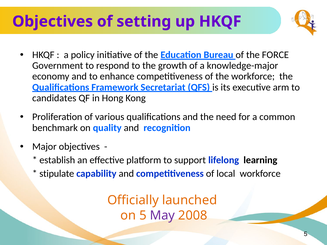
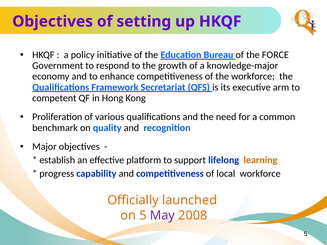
candidates: candidates -> competent
learning colour: black -> orange
stipulate: stipulate -> progress
